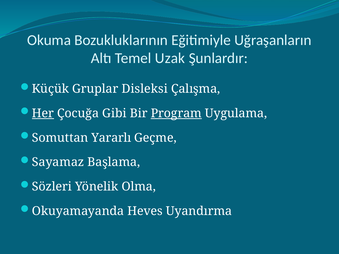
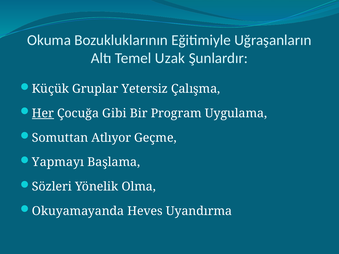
Disleksi: Disleksi -> Yetersiz
Program underline: present -> none
Yararlı: Yararlı -> Atlıyor
Sayamaz: Sayamaz -> Yapmayı
